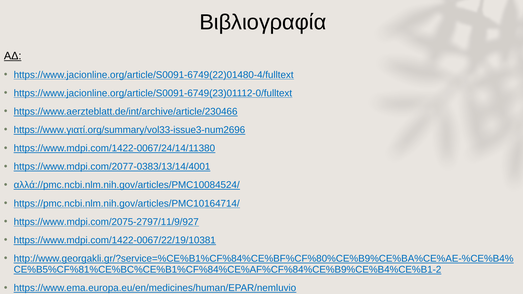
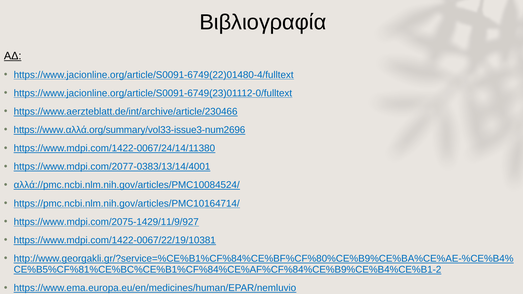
https://www.γιατί.org/summary/vol33-issue3-num2696: https://www.γιατί.org/summary/vol33-issue3-num2696 -> https://www.αλλά.org/summary/vol33-issue3-num2696
https://www.mdpi.com/2075-2797/11/9/927: https://www.mdpi.com/2075-2797/11/9/927 -> https://www.mdpi.com/2075-1429/11/9/927
